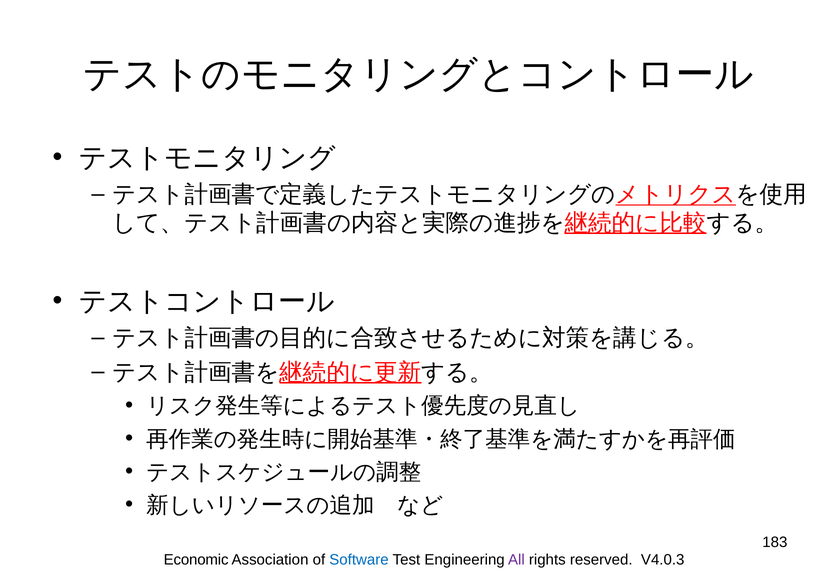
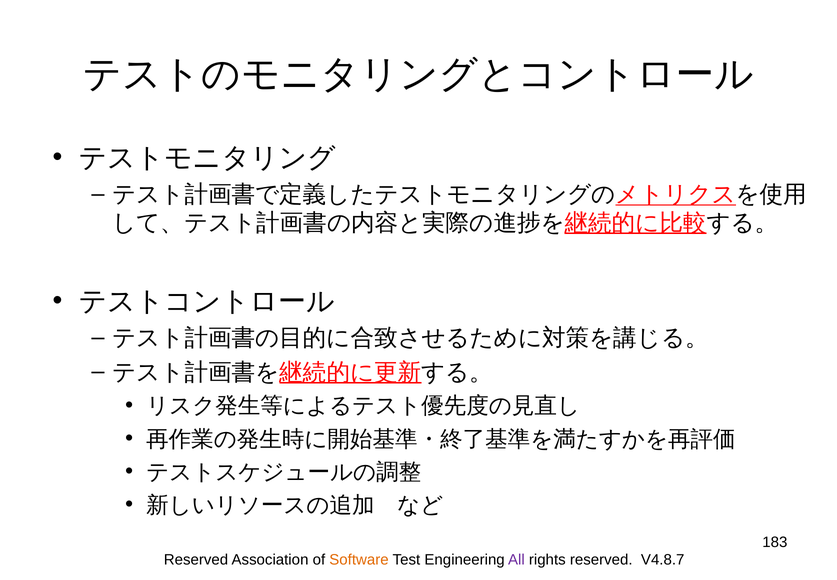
Economic at (196, 559): Economic -> Reserved
Software colour: blue -> orange
V4.0.3: V4.0.3 -> V4.8.7
